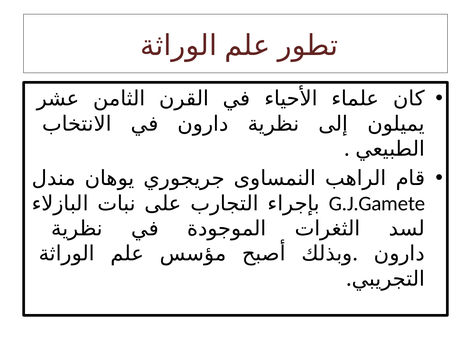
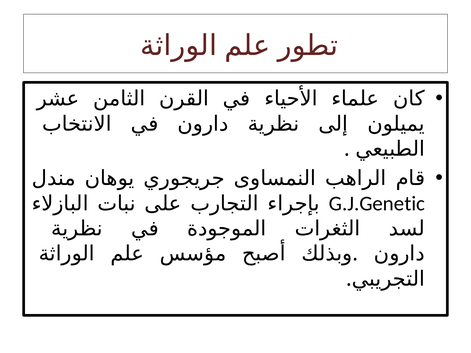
G.J.Gamete: G.J.Gamete -> G.J.Genetic
